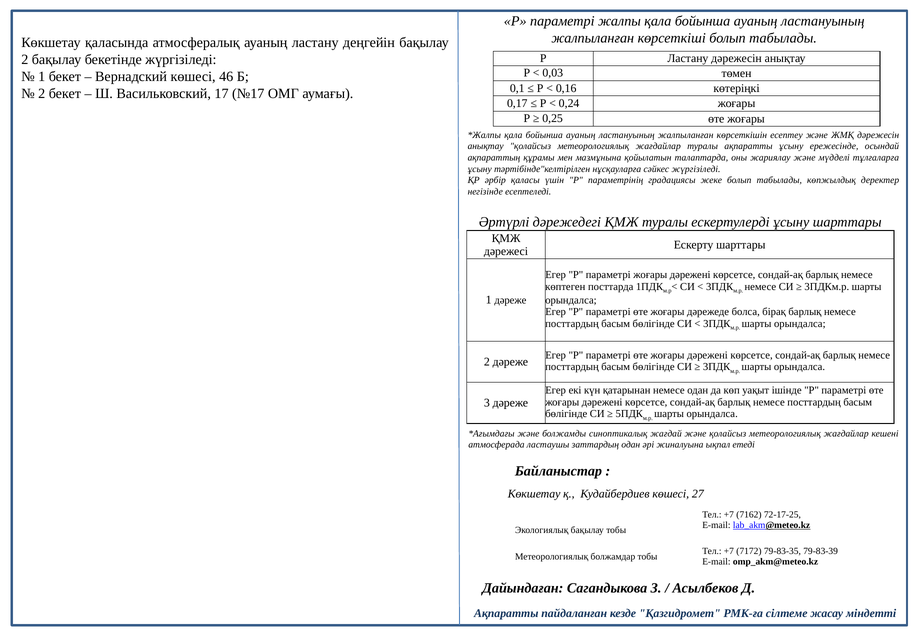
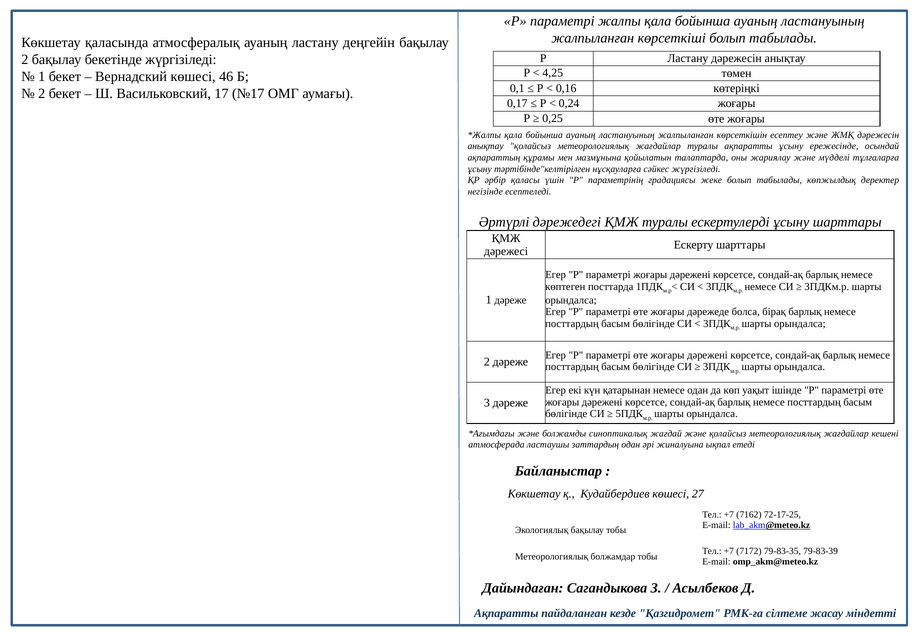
0,03: 0,03 -> 4,25
